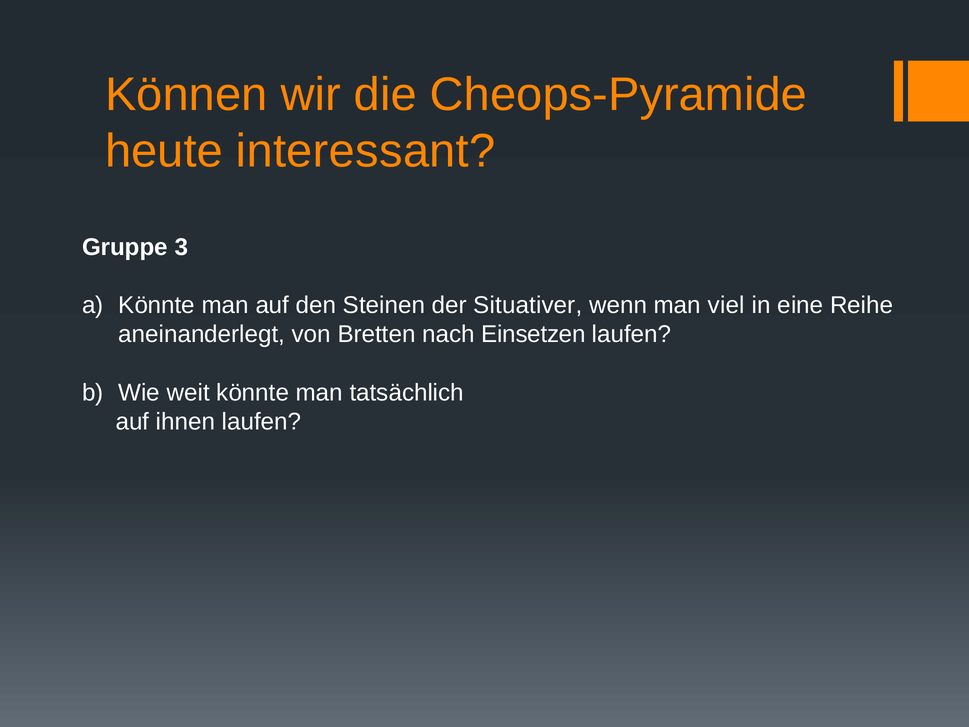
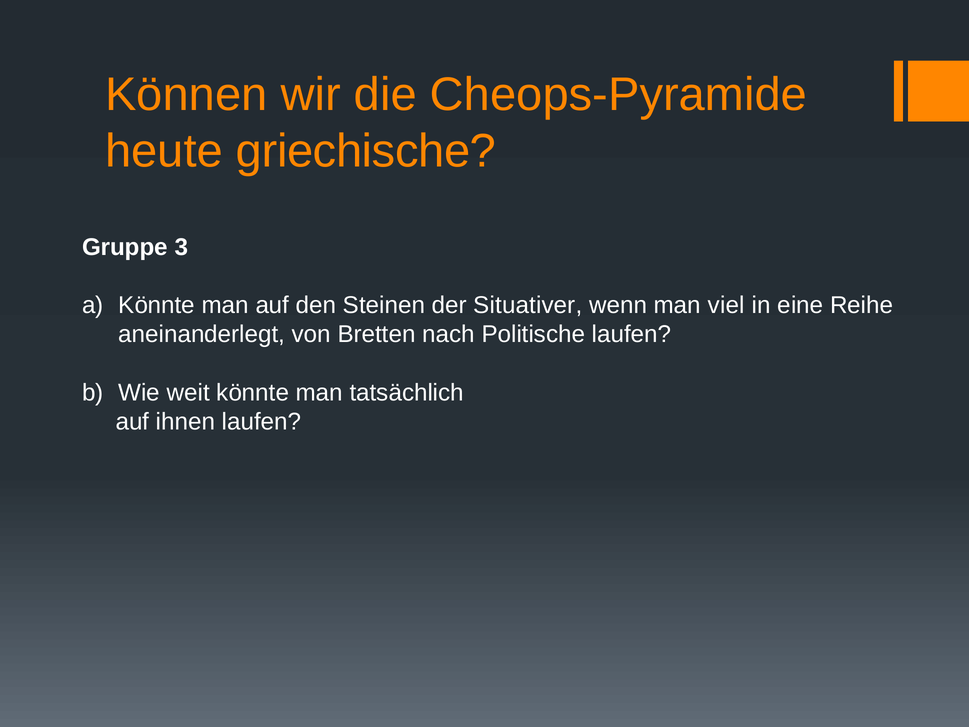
interessant: interessant -> griechische
Einsetzen: Einsetzen -> Politische
